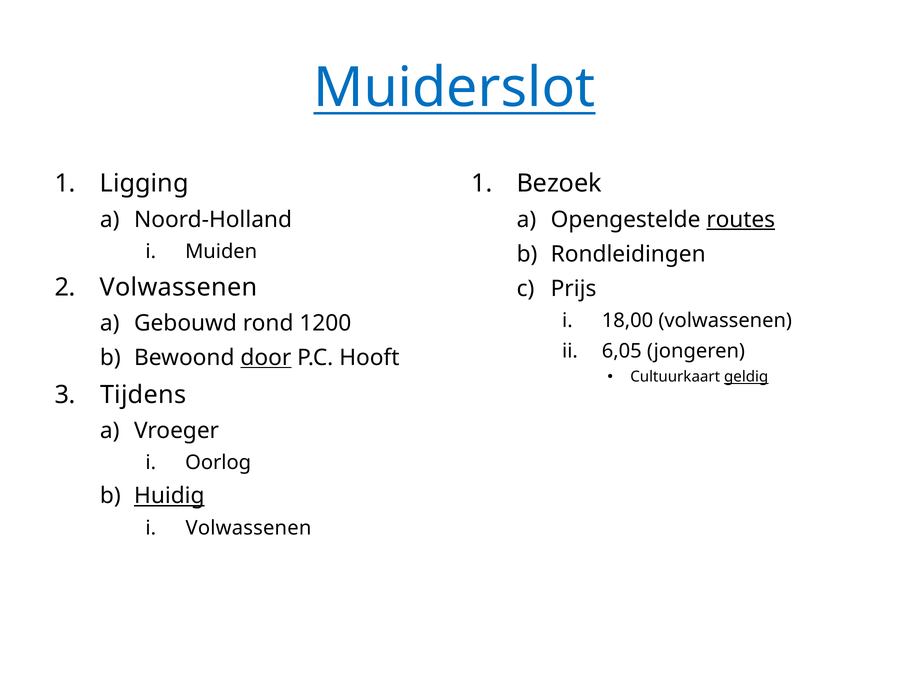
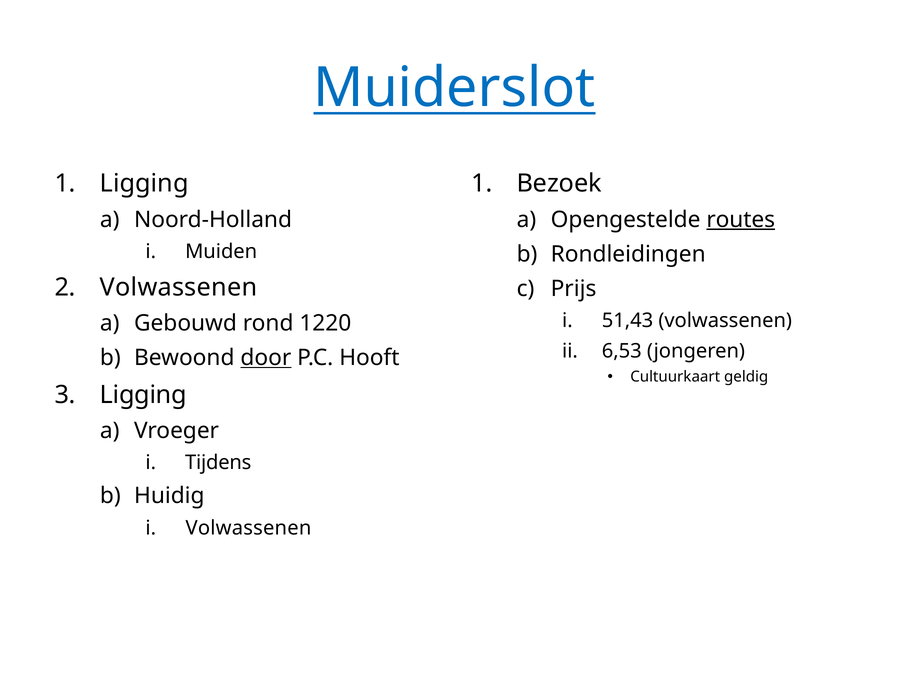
18,00: 18,00 -> 51,43
1200: 1200 -> 1220
6,05: 6,05 -> 6,53
geldig underline: present -> none
Tijdens at (143, 395): Tijdens -> Ligging
Oorlog: Oorlog -> Tijdens
Huidig underline: present -> none
